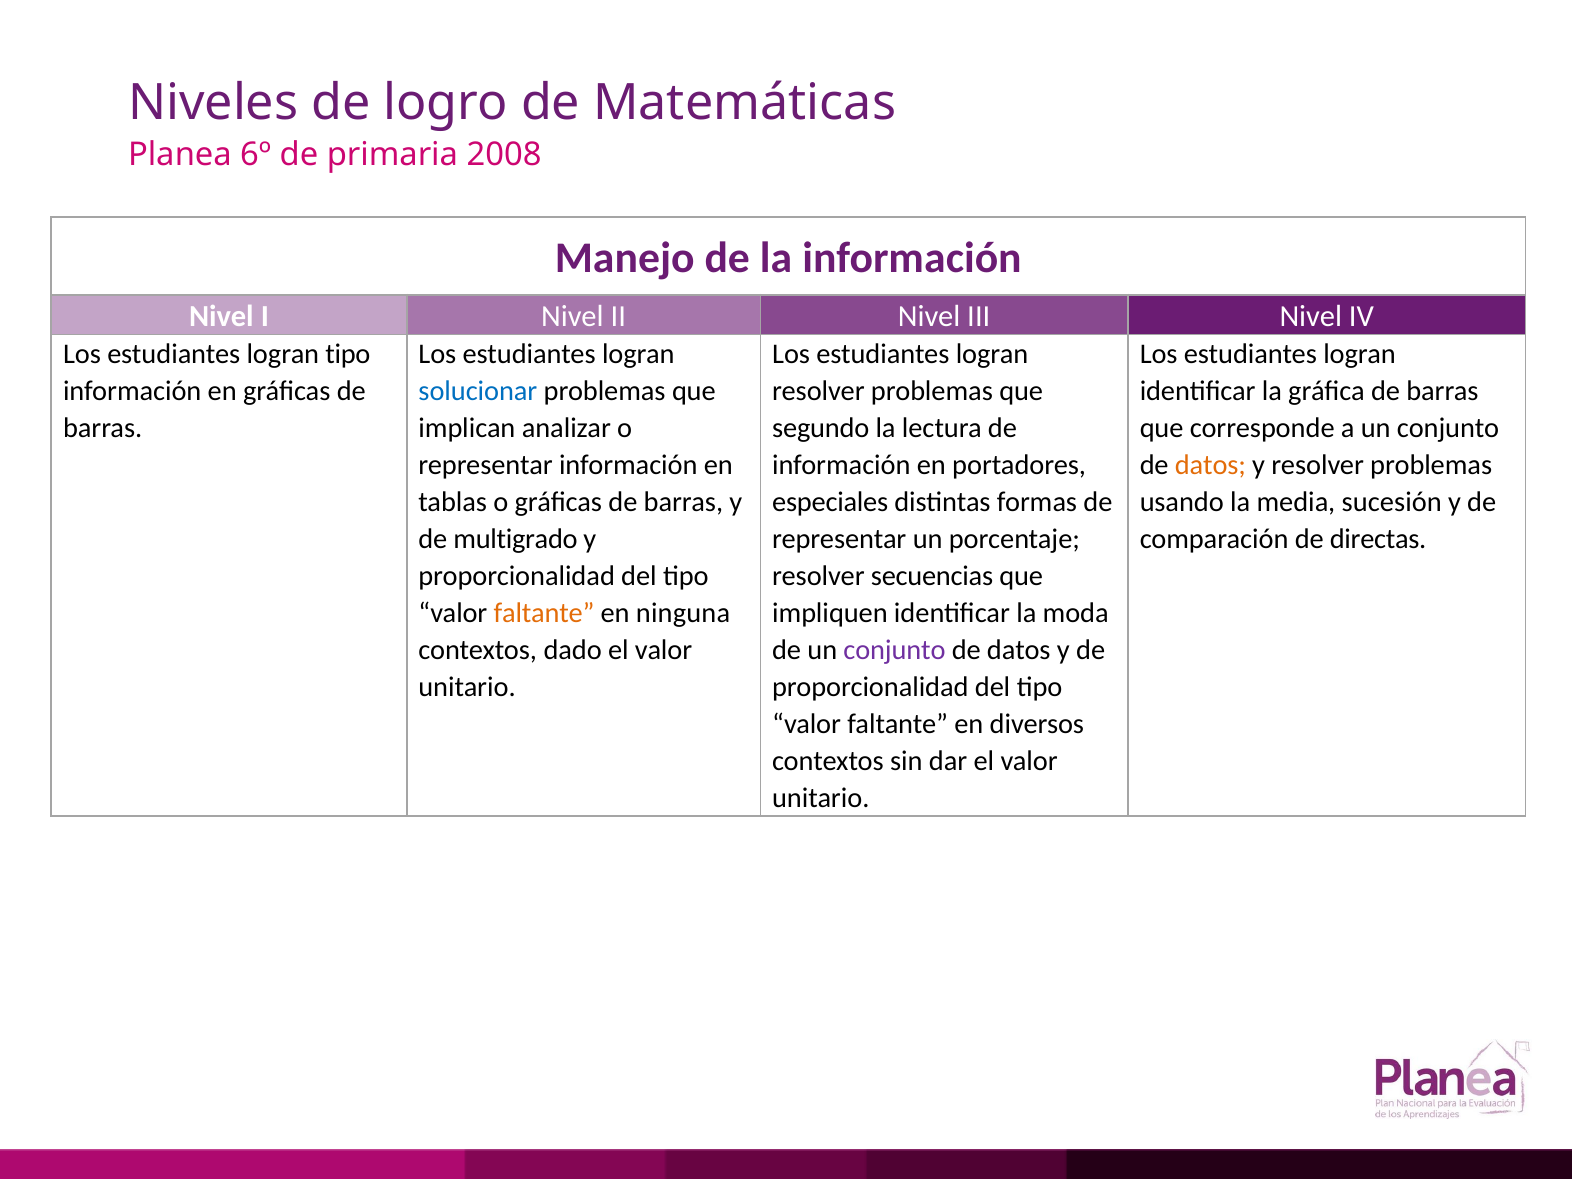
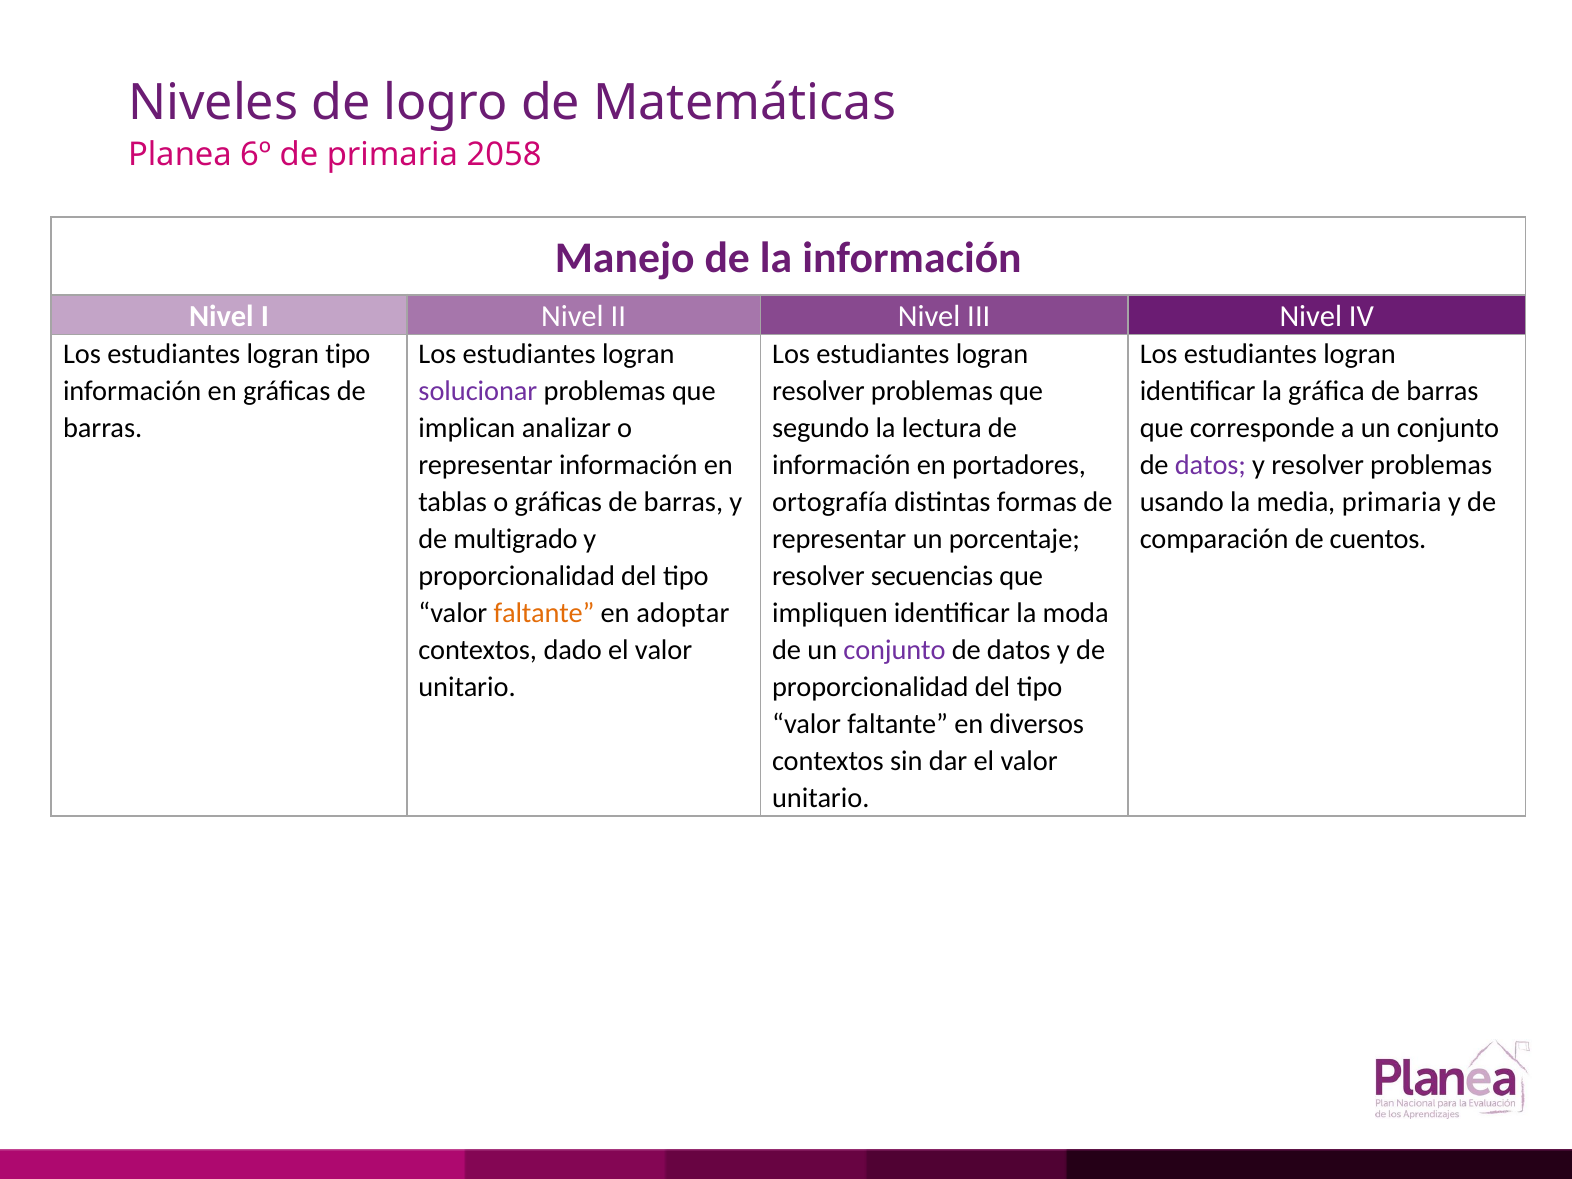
2008: 2008 -> 2058
solucionar colour: blue -> purple
datos at (1210, 466) colour: orange -> purple
especiales: especiales -> ortografía
media sucesión: sucesión -> primaria
directas: directas -> cuentos
ninguna: ninguna -> adoptar
